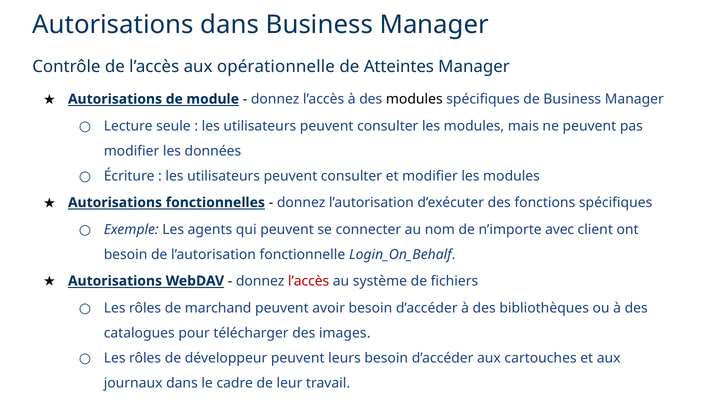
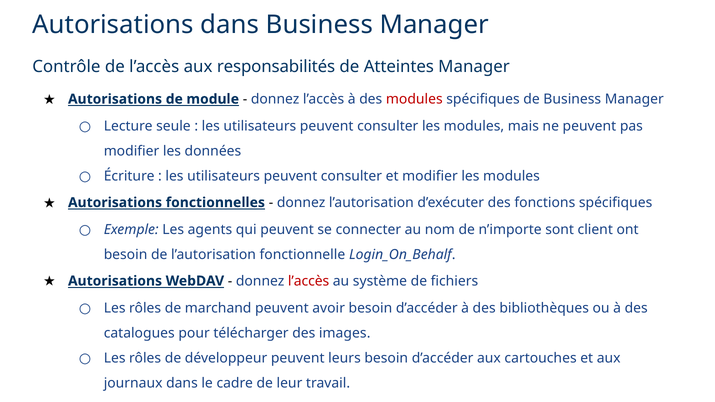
opérationnelle: opérationnelle -> responsabilités
modules at (414, 99) colour: black -> red
avec: avec -> sont
